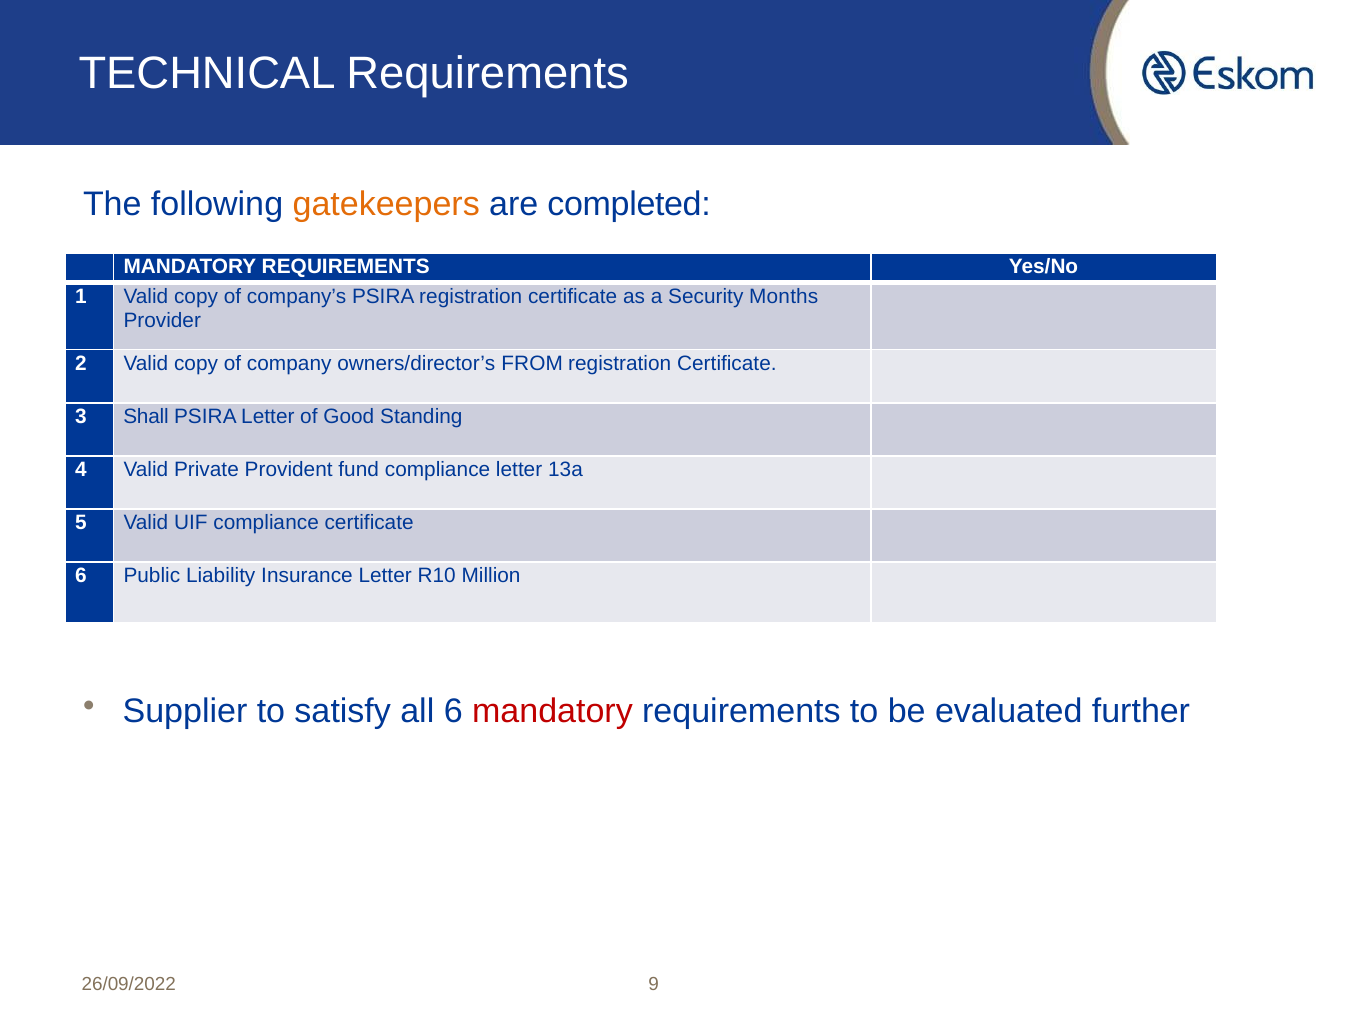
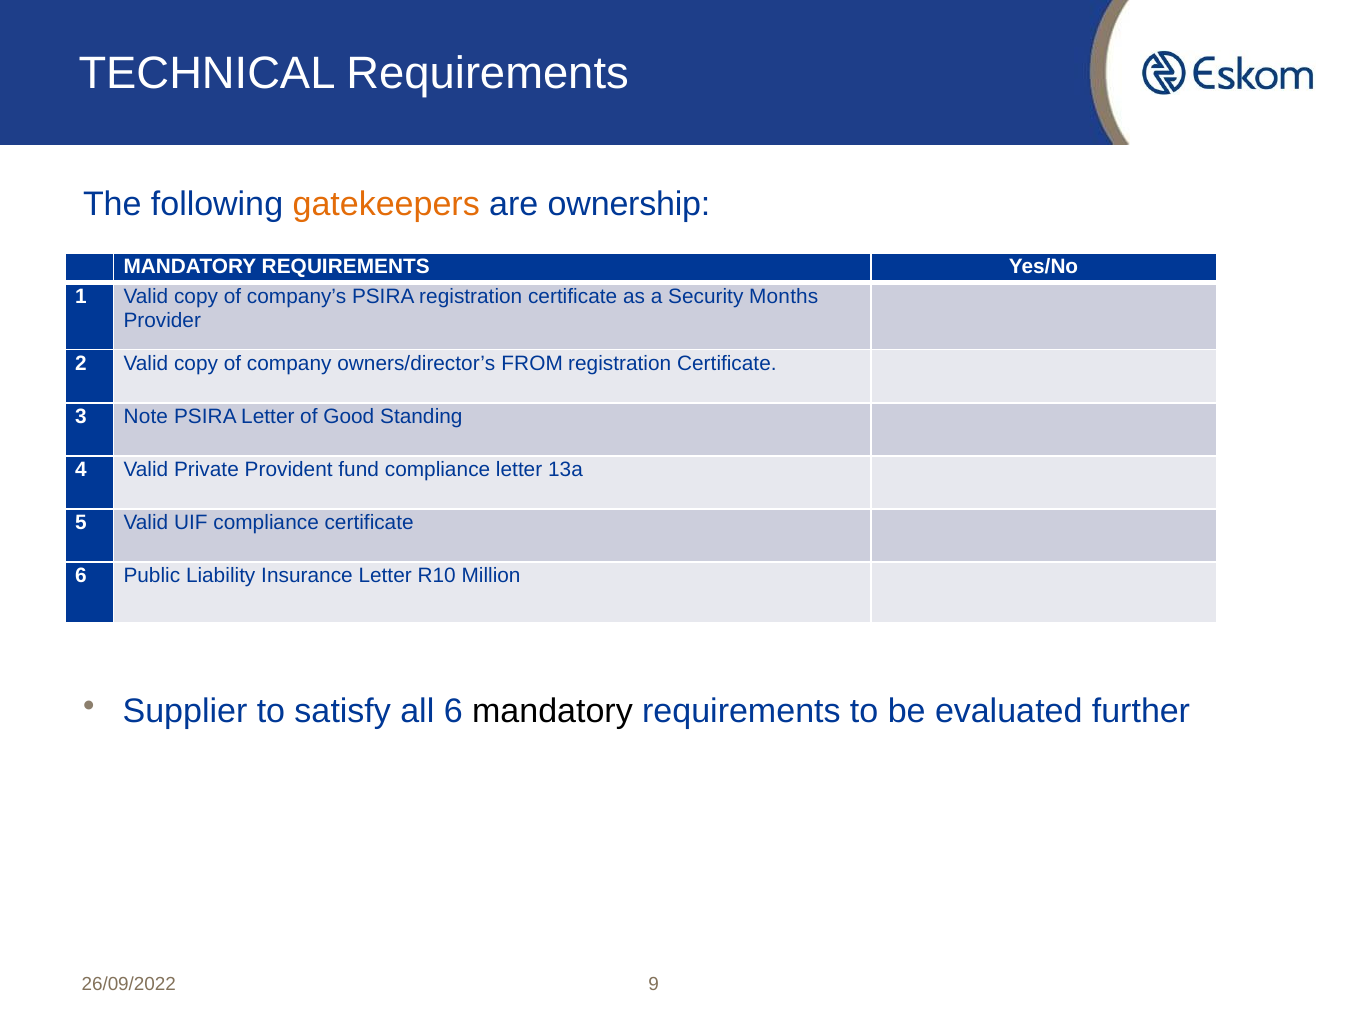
completed: completed -> ownership
Shall: Shall -> Note
mandatory at (552, 711) colour: red -> black
